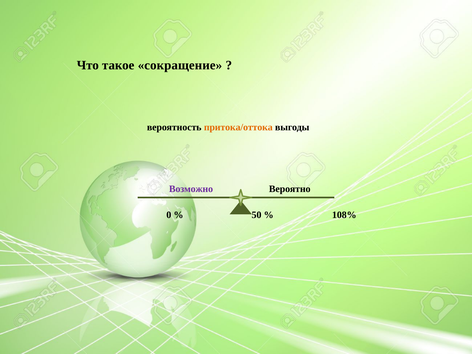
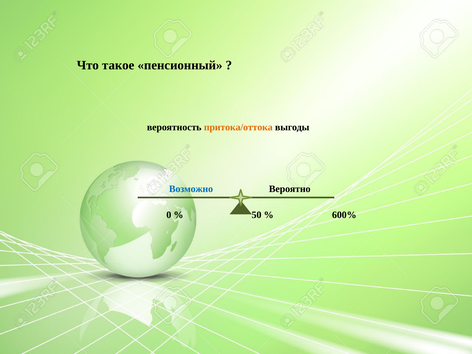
сокращение: сокращение -> пенсионный
Возможно colour: purple -> blue
108%: 108% -> 600%
